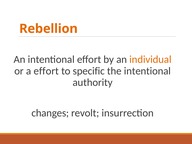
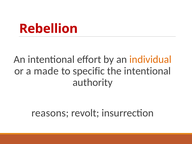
Rebellion colour: orange -> red
a effort: effort -> made
changes: changes -> reasons
